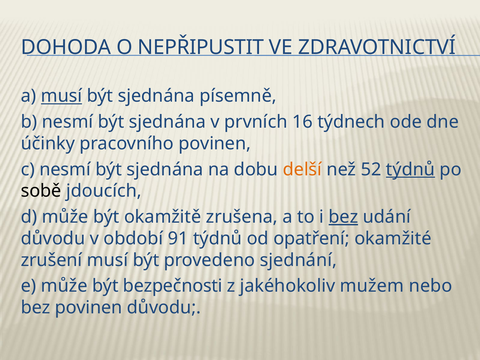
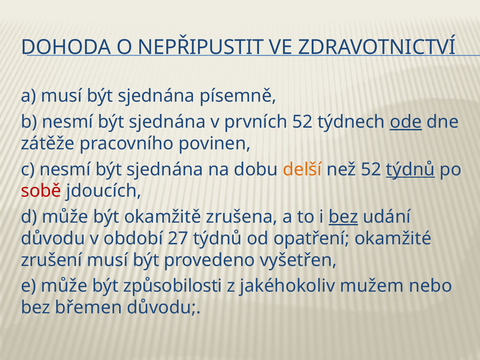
musí at (61, 96) underline: present -> none
prvních 16: 16 -> 52
ode underline: none -> present
účinky: účinky -> zátěže
sobě colour: black -> red
91: 91 -> 27
sjednání: sjednání -> vyšetřen
bezpečnosti: bezpečnosti -> způsobilosti
bez povinen: povinen -> břemen
